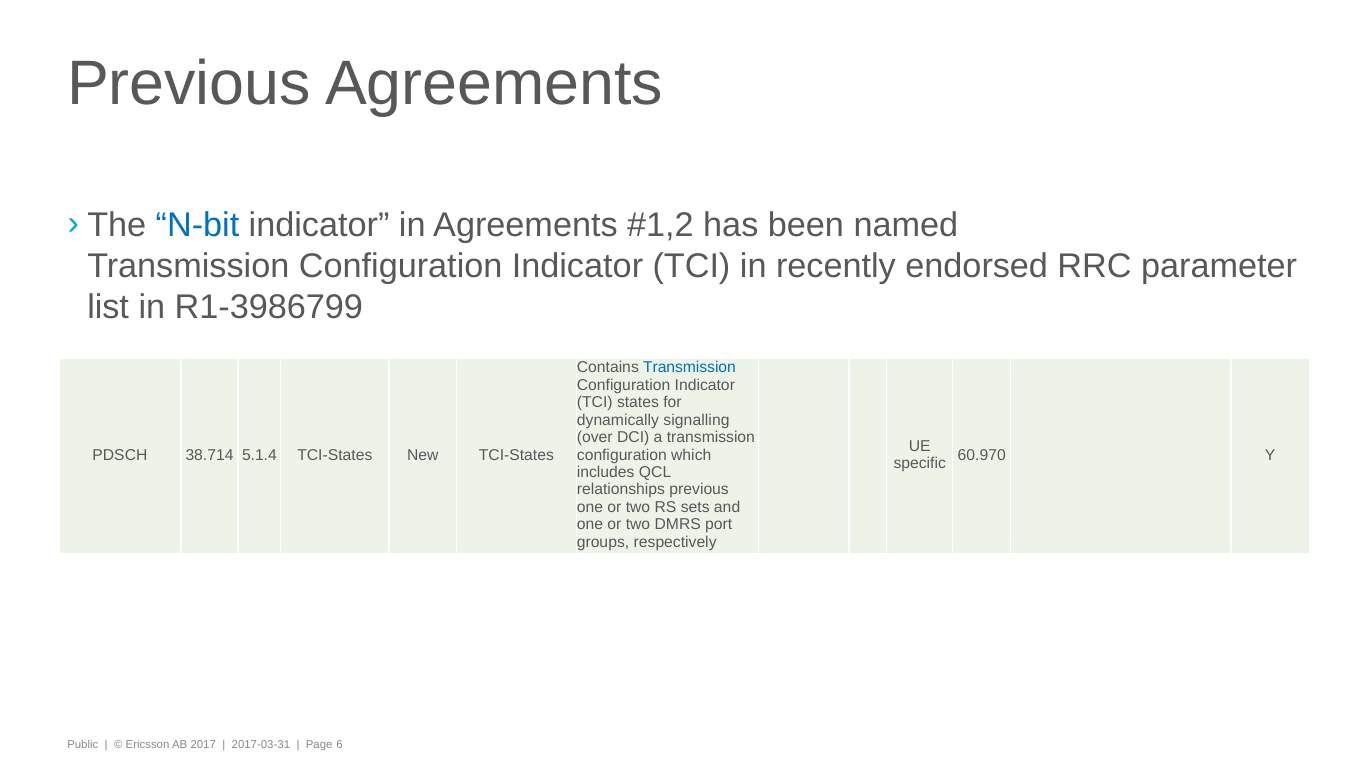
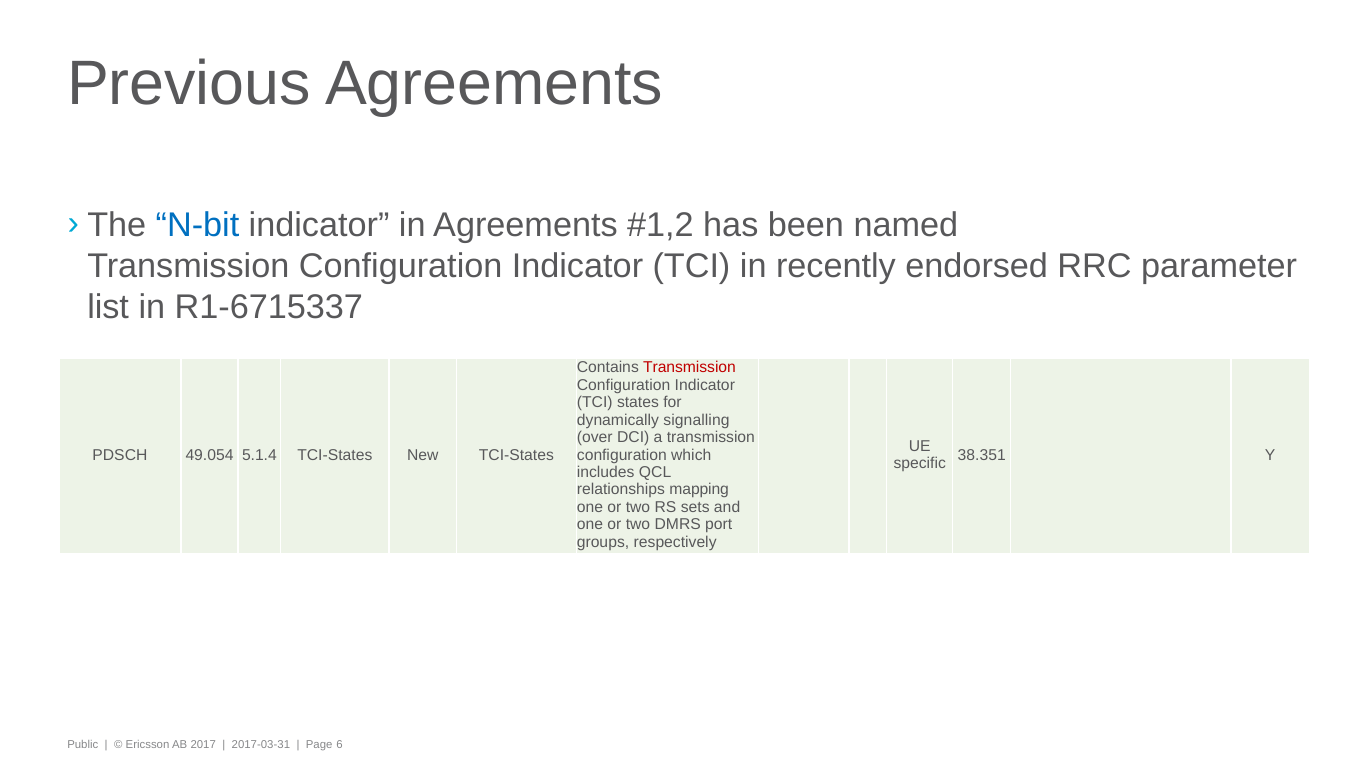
R1-3986799: R1-3986799 -> R1-6715337
Transmission at (689, 368) colour: blue -> red
38.714: 38.714 -> 49.054
60.970: 60.970 -> 38.351
relationships previous: previous -> mapping
